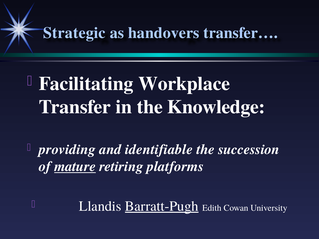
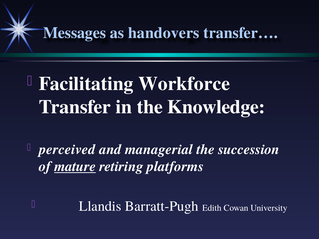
Strategic: Strategic -> Messages
Workplace: Workplace -> Workforce
providing: providing -> perceived
identifiable: identifiable -> managerial
Barratt-Pugh underline: present -> none
